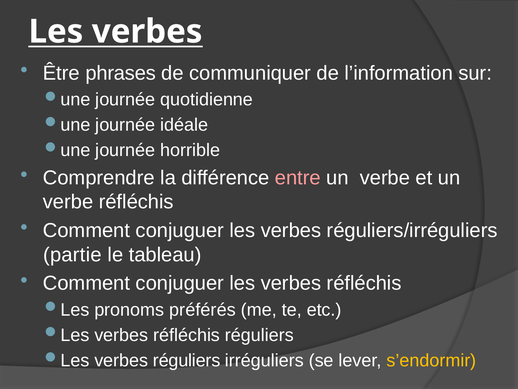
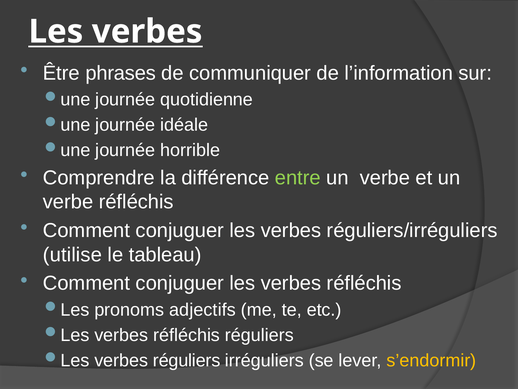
entre colour: pink -> light green
partie: partie -> utilise
préférés: préférés -> adjectifs
